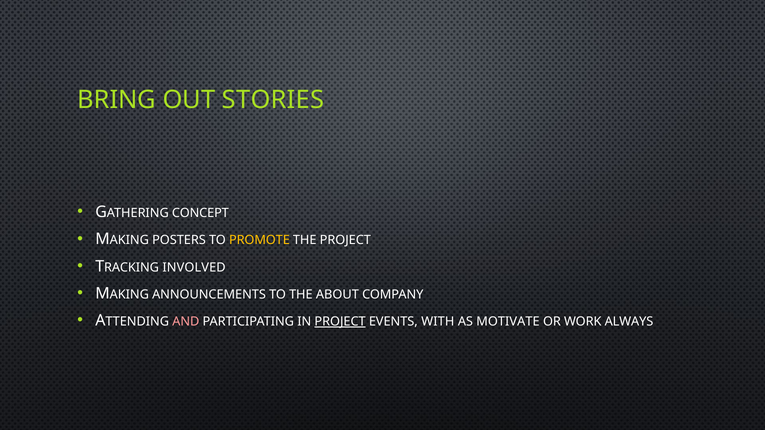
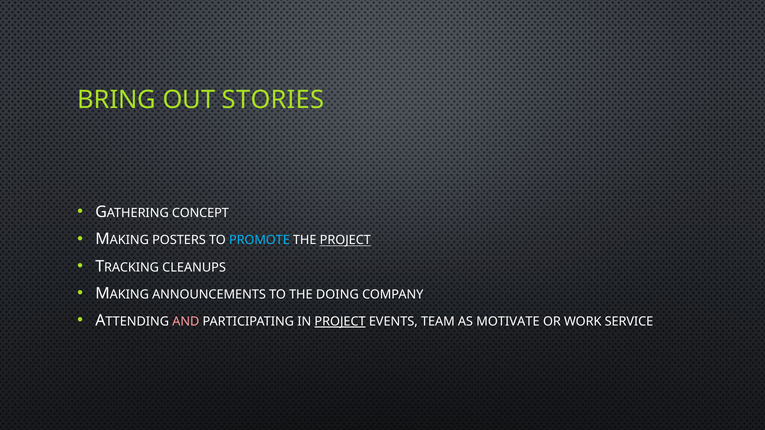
PROMOTE colour: yellow -> light blue
PROJECT at (345, 240) underline: none -> present
INVOLVED: INVOLVED -> CLEANUPS
ABOUT: ABOUT -> DOING
WITH: WITH -> TEAM
ALWAYS: ALWAYS -> SERVICE
